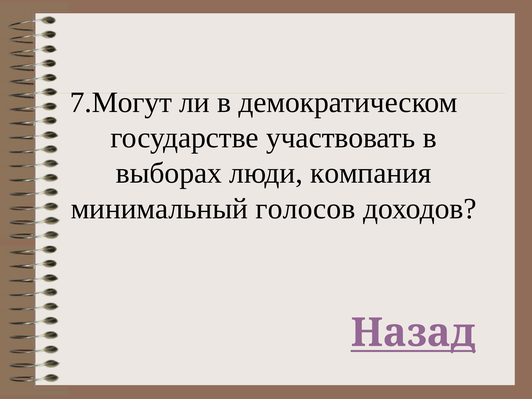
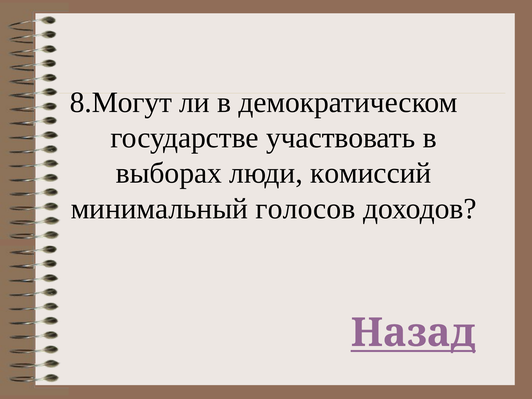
7.Могут: 7.Могут -> 8.Могут
компания: компания -> комиссий
